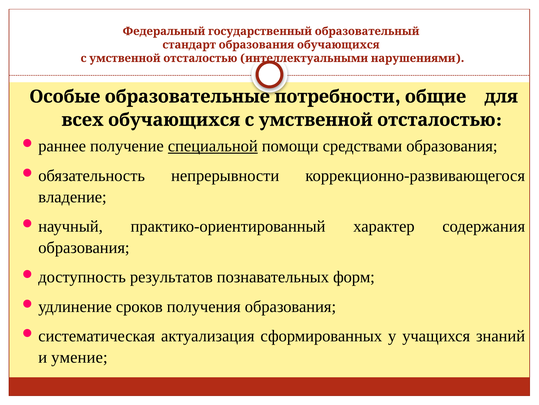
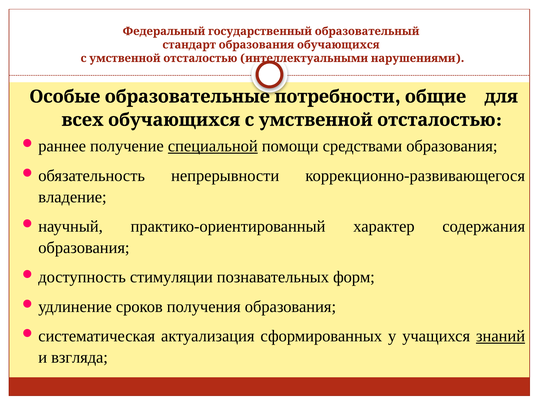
результатов: результатов -> стимуляции
знаний underline: none -> present
умение: умение -> взгляда
